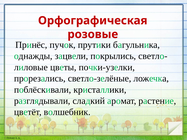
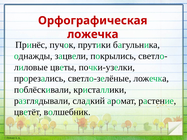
розовые at (93, 34): розовые -> ложечка
